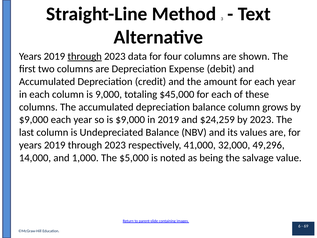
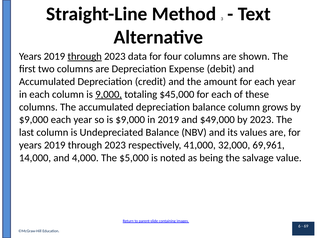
9,000 underline: none -> present
$24,259: $24,259 -> $49,000
49,296: 49,296 -> 69,961
1,000: 1,000 -> 4,000
